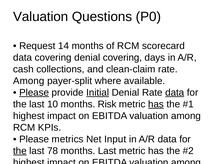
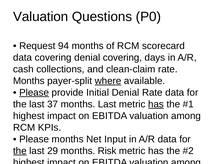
14: 14 -> 94
Among at (29, 81): Among -> Months
where underline: none -> present
Initial underline: present -> none
data at (175, 93) underline: present -> none
10: 10 -> 37
months Risk: Risk -> Last
Please metrics: metrics -> months
78: 78 -> 29
months Last: Last -> Risk
